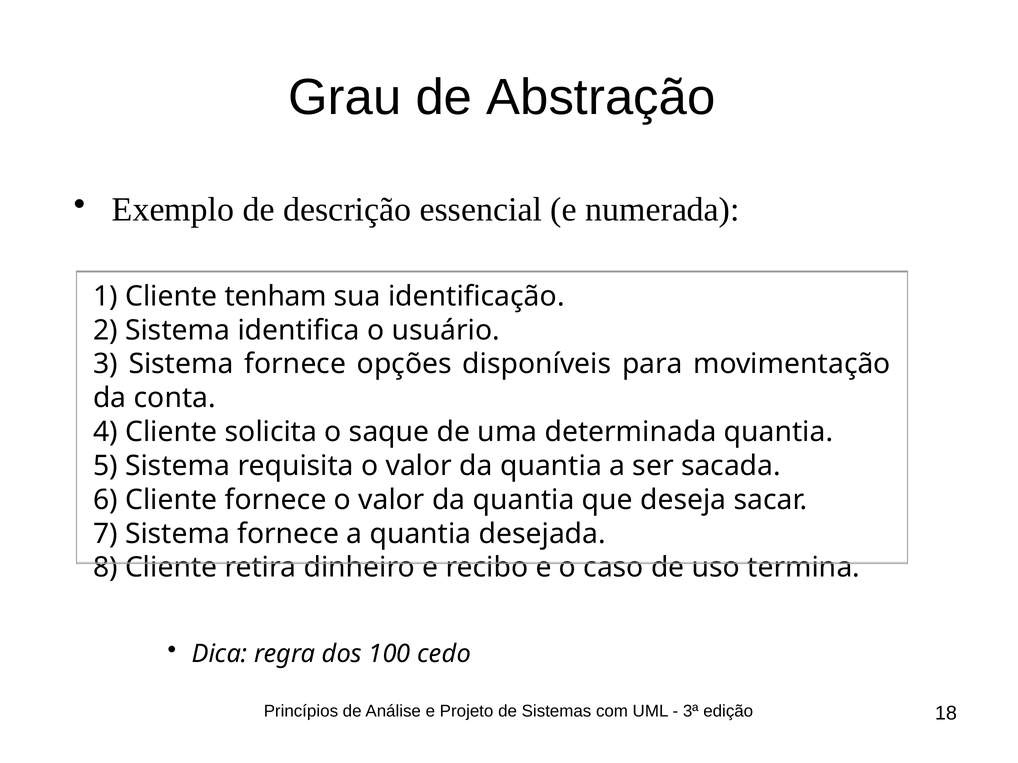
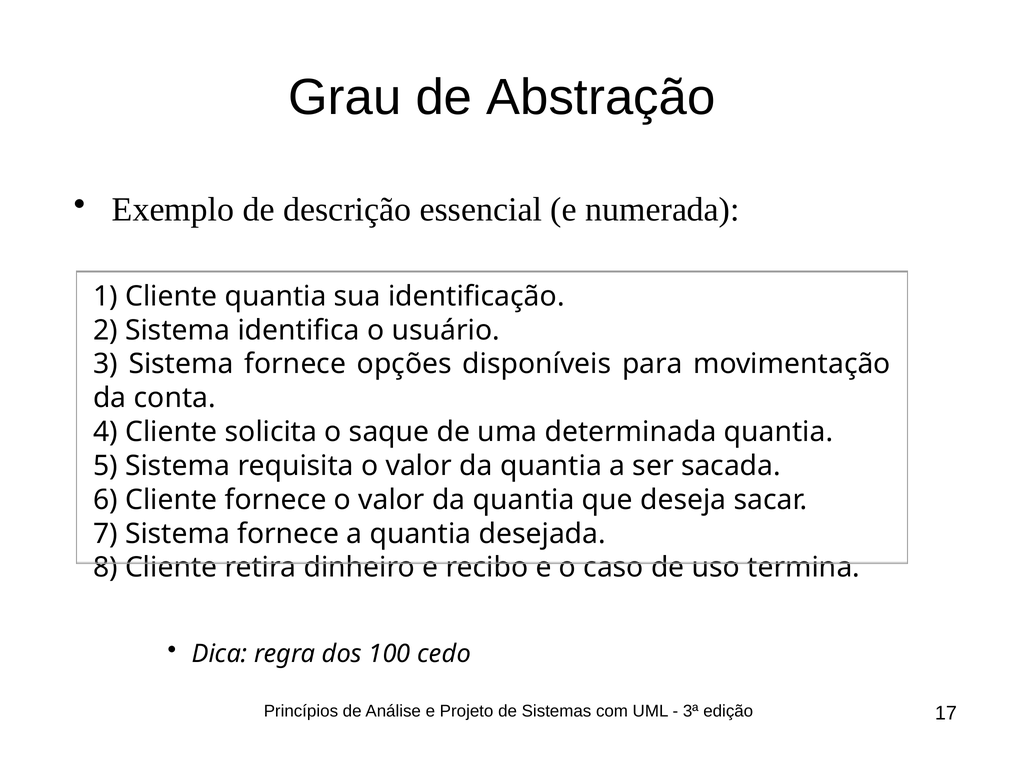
Cliente tenham: tenham -> quantia
18: 18 -> 17
